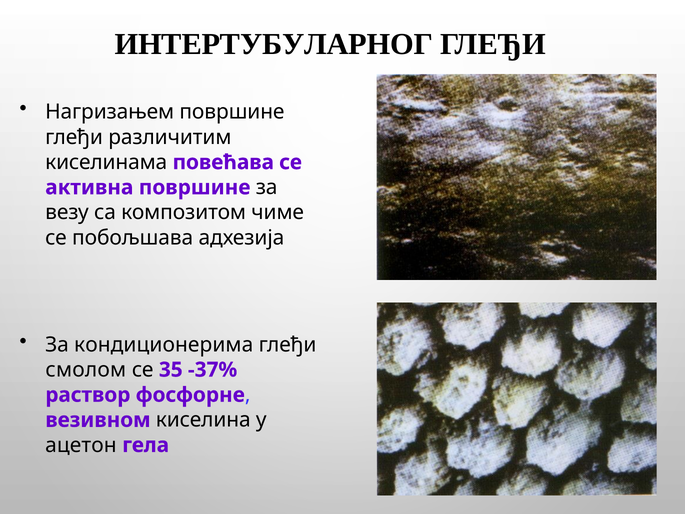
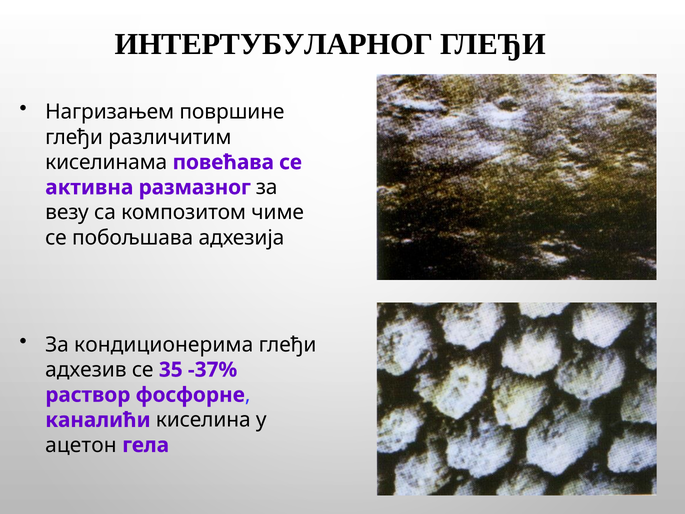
активна површине: површине -> размазног
смолом: смолом -> адхезив
везивном: везивном -> каналићи
